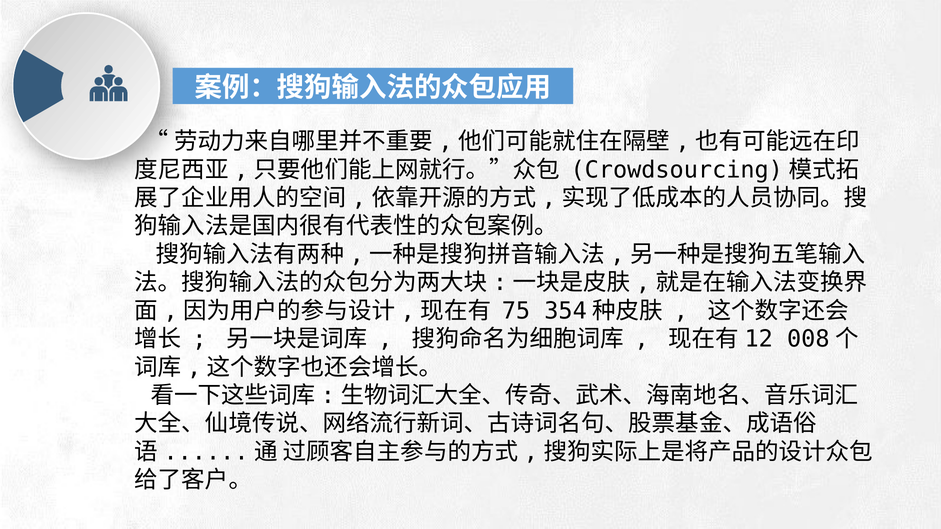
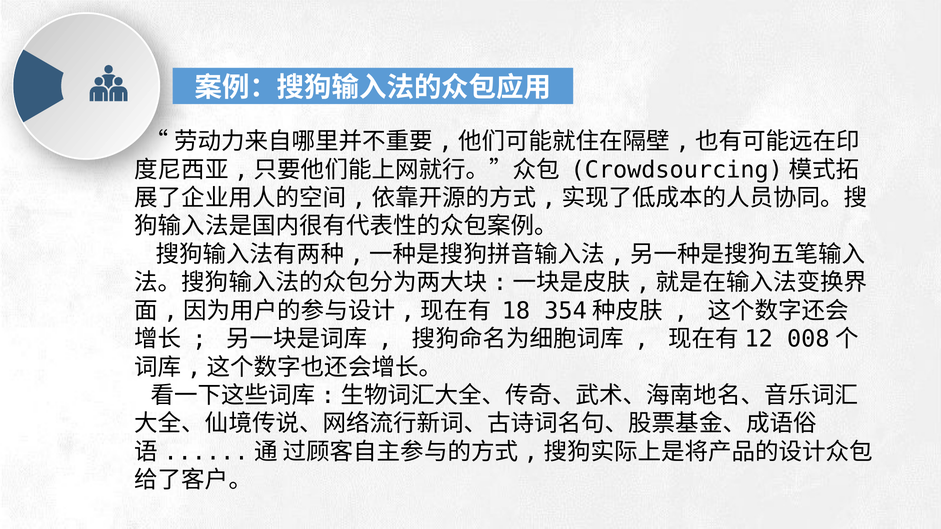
75: 75 -> 18
